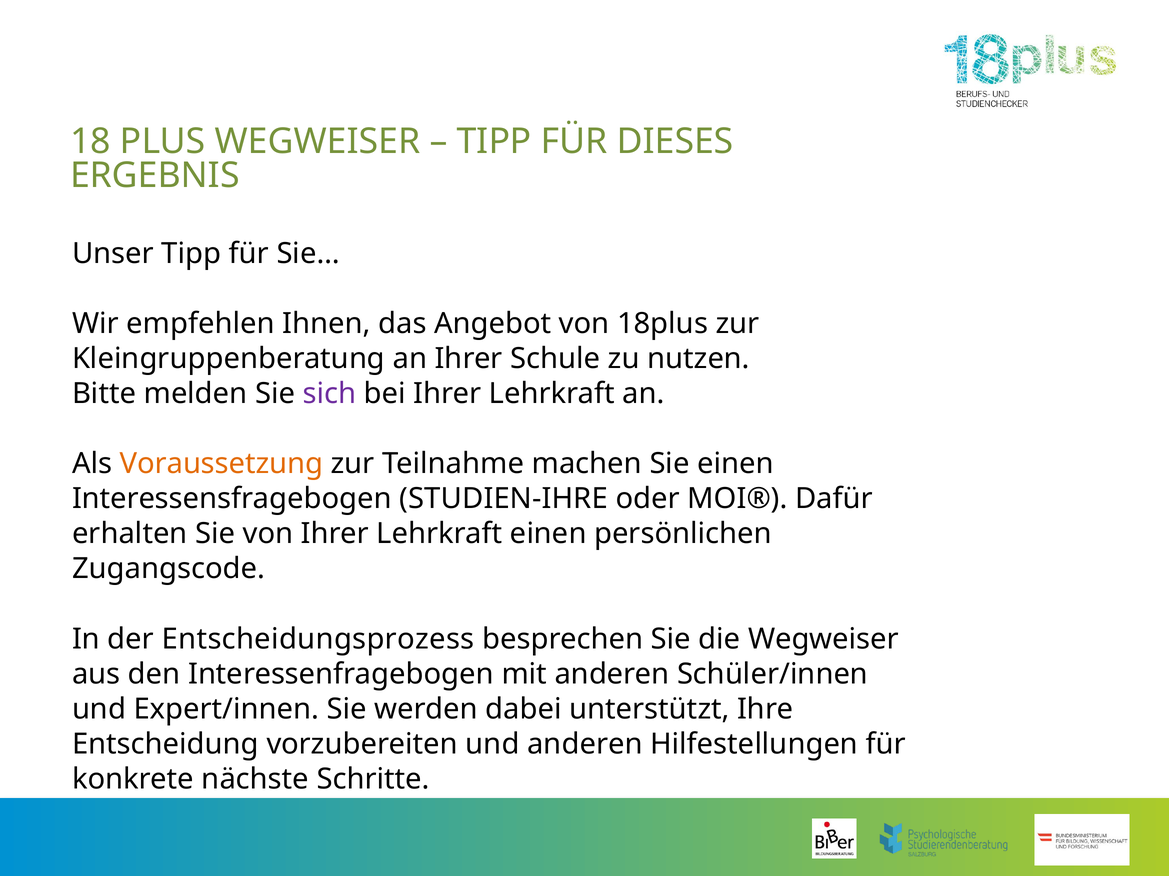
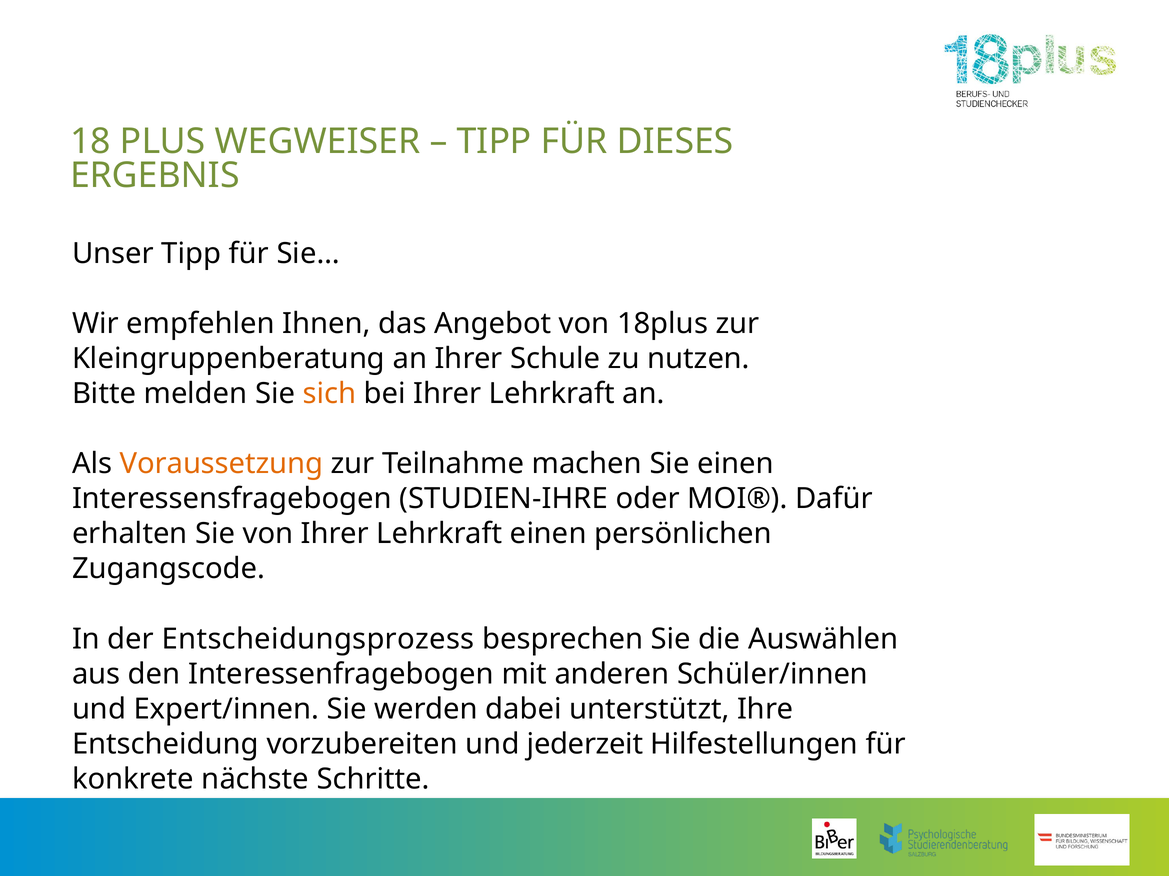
sich colour: purple -> orange
die Wegweiser: Wegweiser -> Auswählen
und anderen: anderen -> jederzeit
